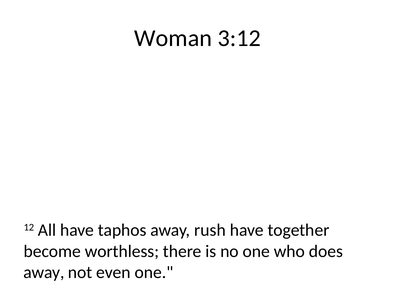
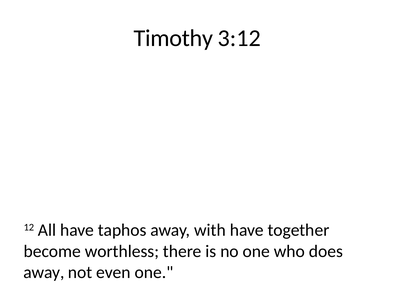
Woman: Woman -> Timothy
rush: rush -> with
